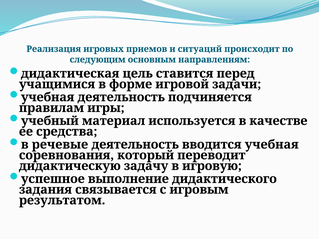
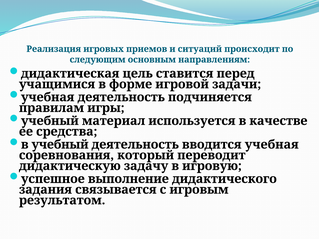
в речевые: речевые -> учебный
